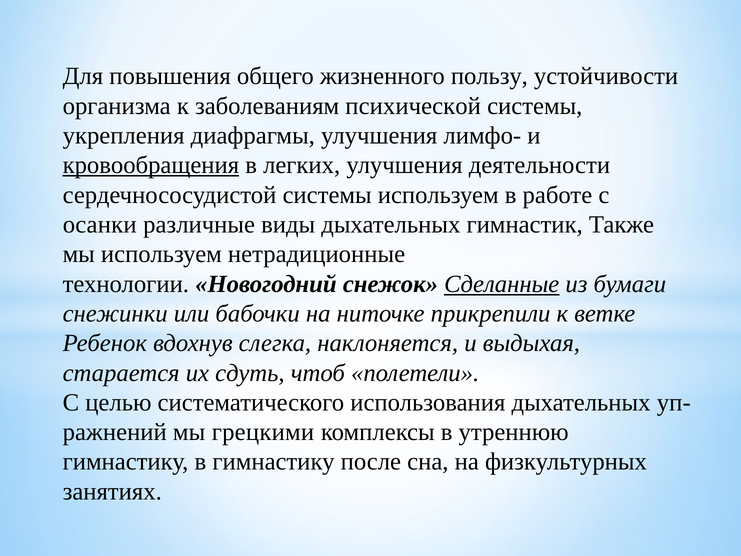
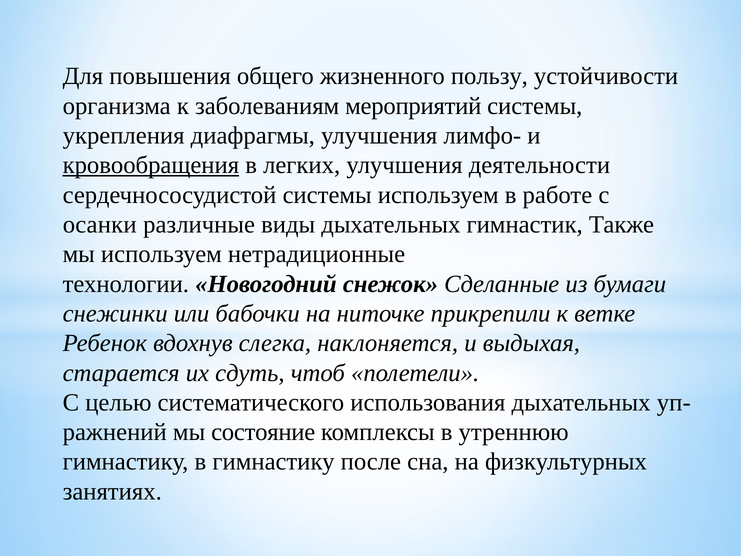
психической: психической -> мероприятий
Сделанные underline: present -> none
грецкими: грецкими -> состояние
